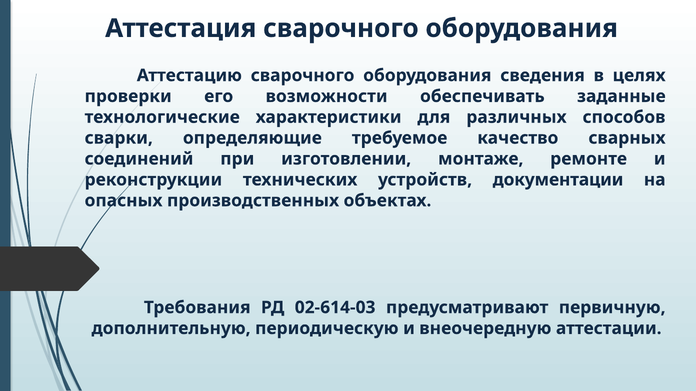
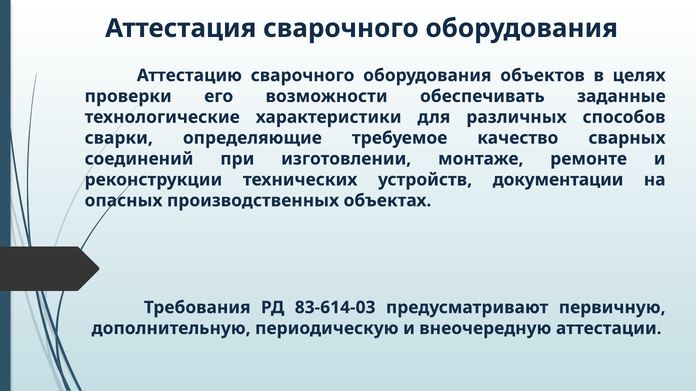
сведения: сведения -> объектов
02-614-03: 02-614-03 -> 83-614-03
